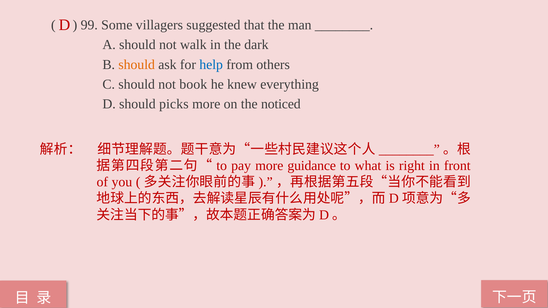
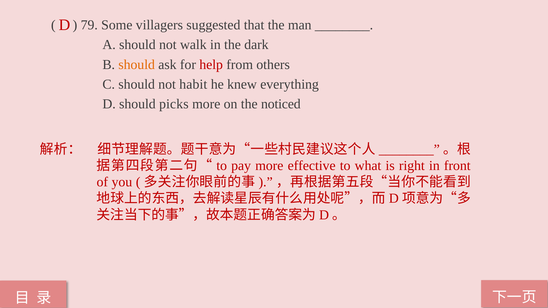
99: 99 -> 79
help colour: blue -> red
book: book -> habit
guidance: guidance -> effective
